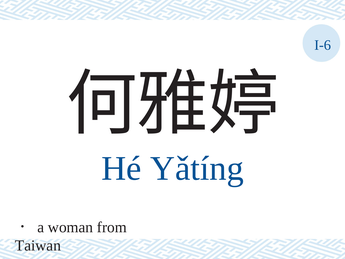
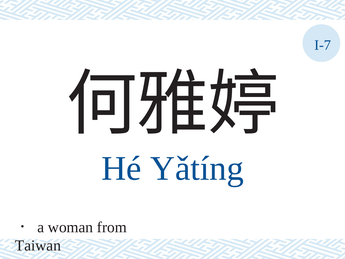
I-6: I-6 -> I-7
